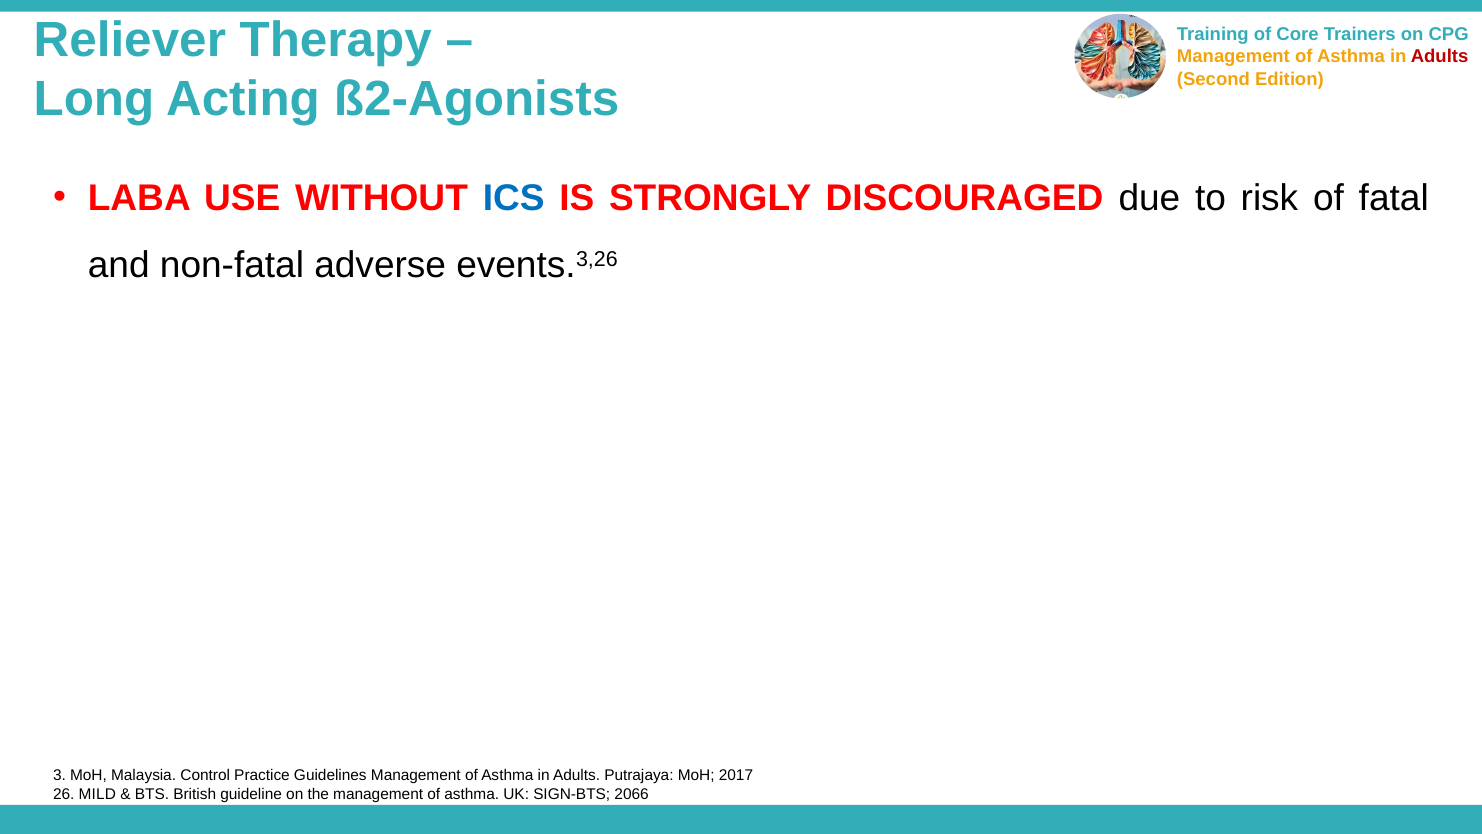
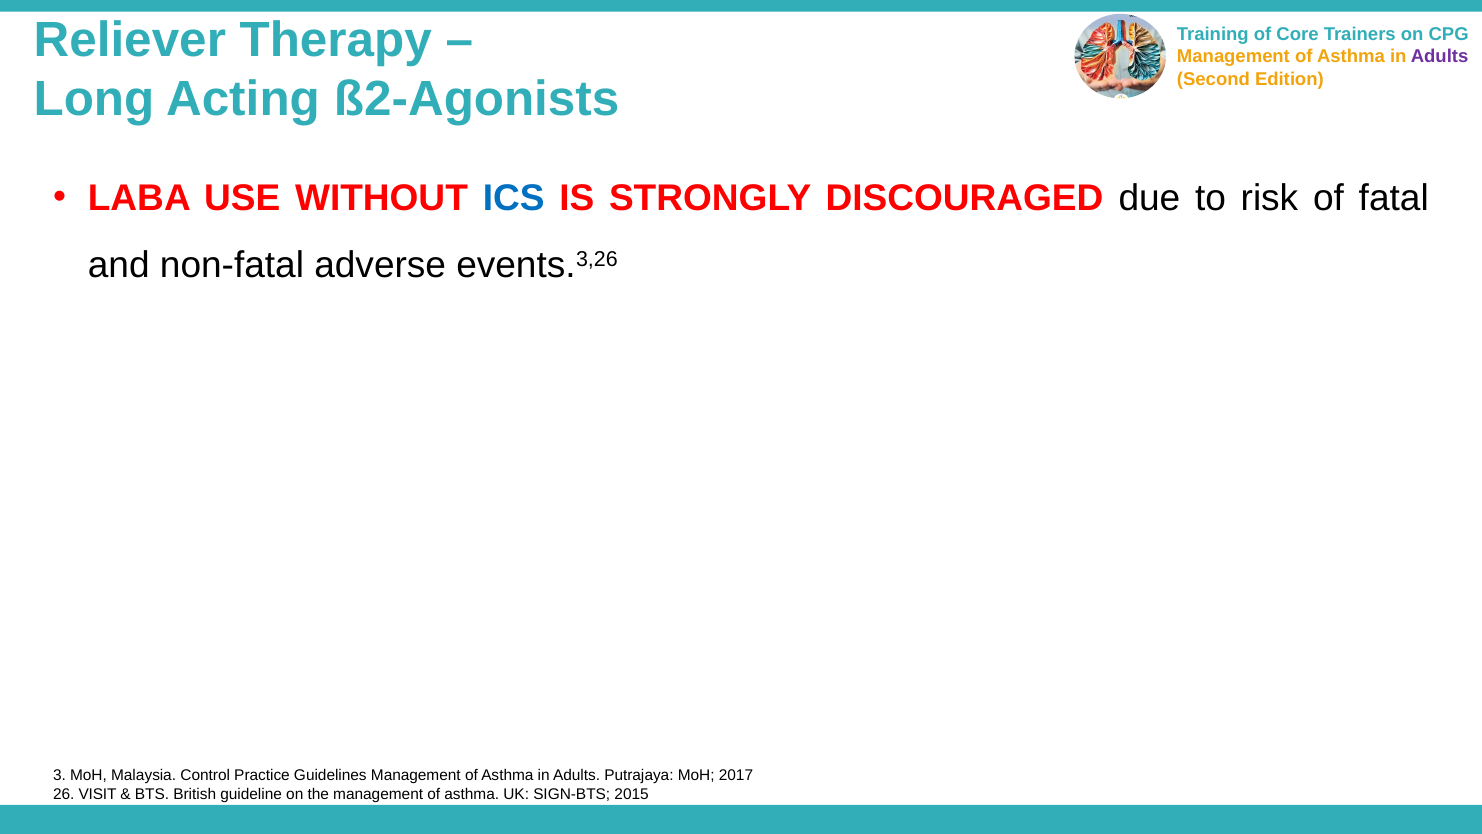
Adults at (1440, 57) colour: red -> purple
MILD: MILD -> VISIT
2066: 2066 -> 2015
